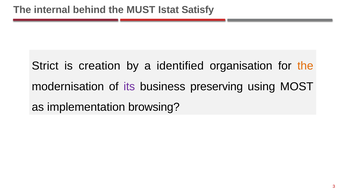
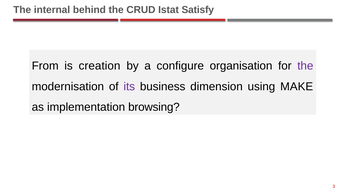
MUST: MUST -> CRUD
Strict: Strict -> From
identified: identified -> configure
the at (305, 66) colour: orange -> purple
preserving: preserving -> dimension
MOST: MOST -> MAKE
